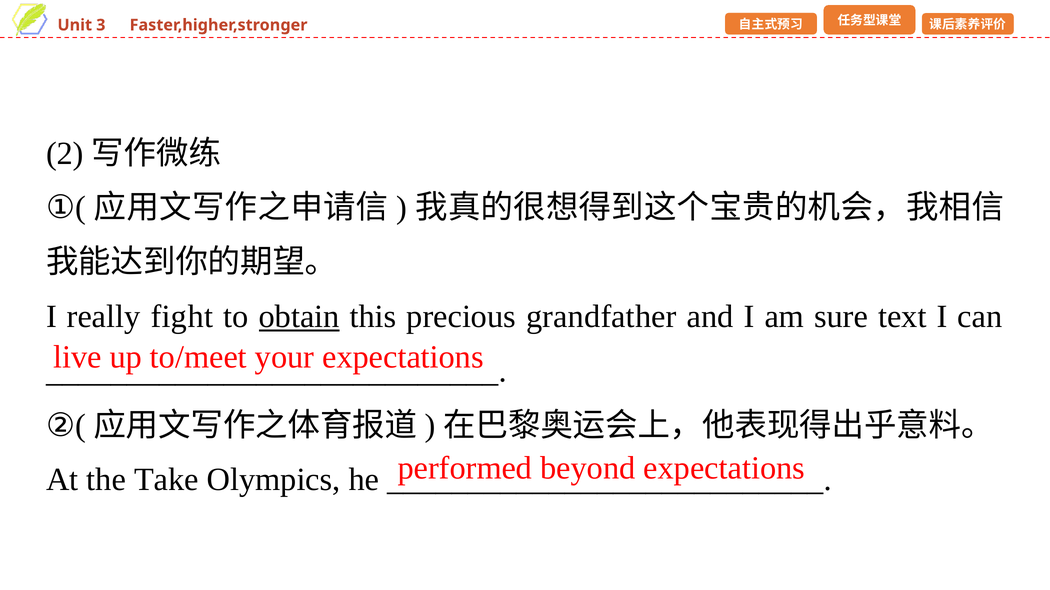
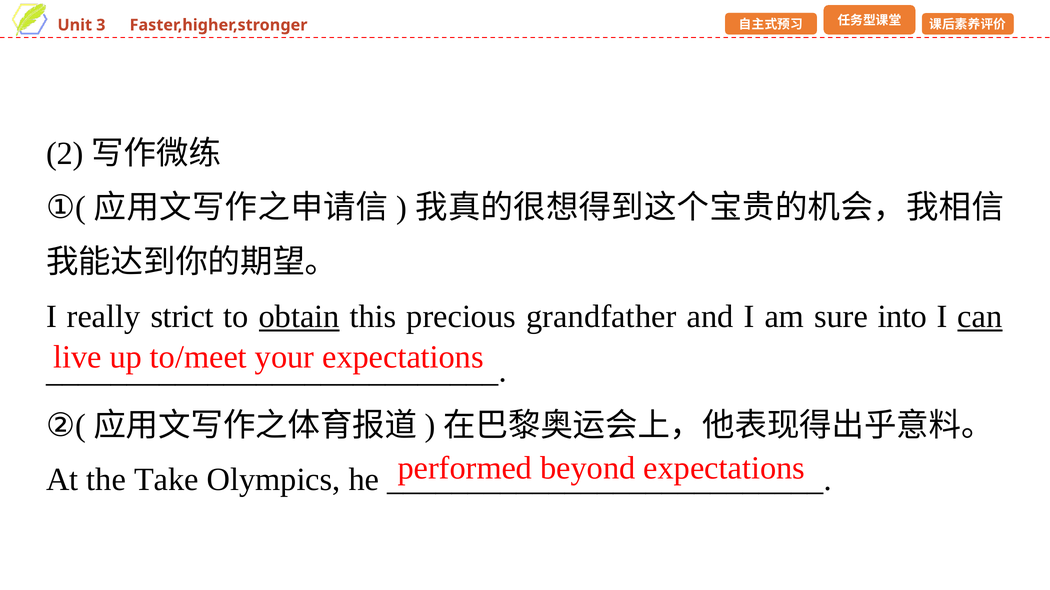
fight: fight -> strict
text: text -> into
can underline: none -> present
